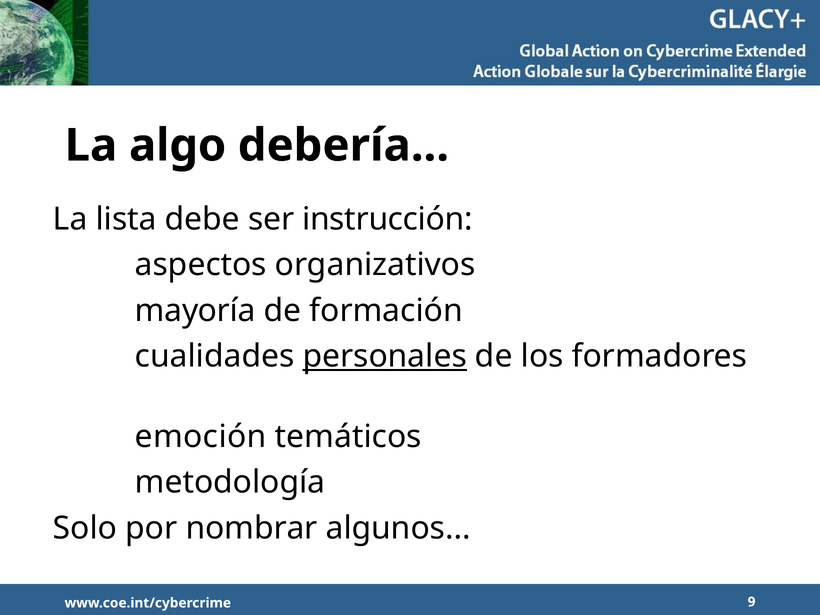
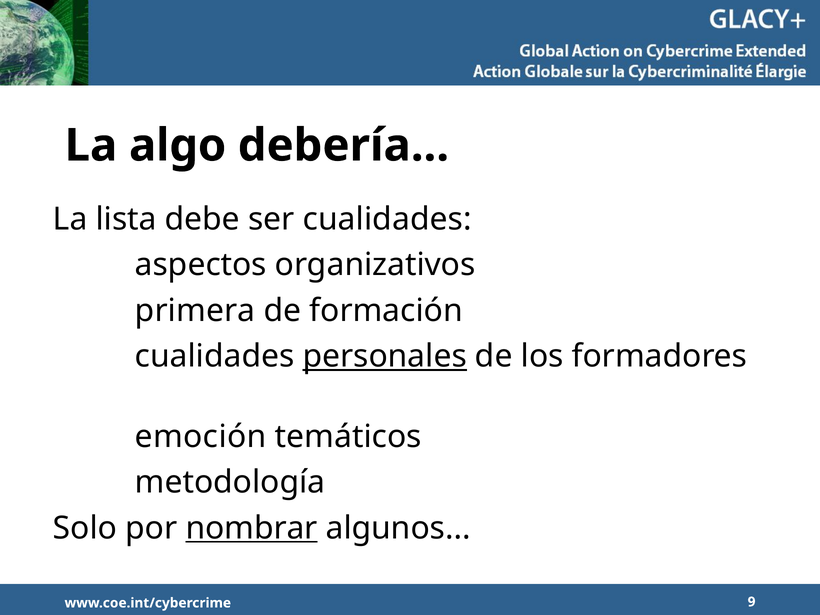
ser instrucción: instrucción -> cualidades
mayoría: mayoría -> primera
nombrar underline: none -> present
